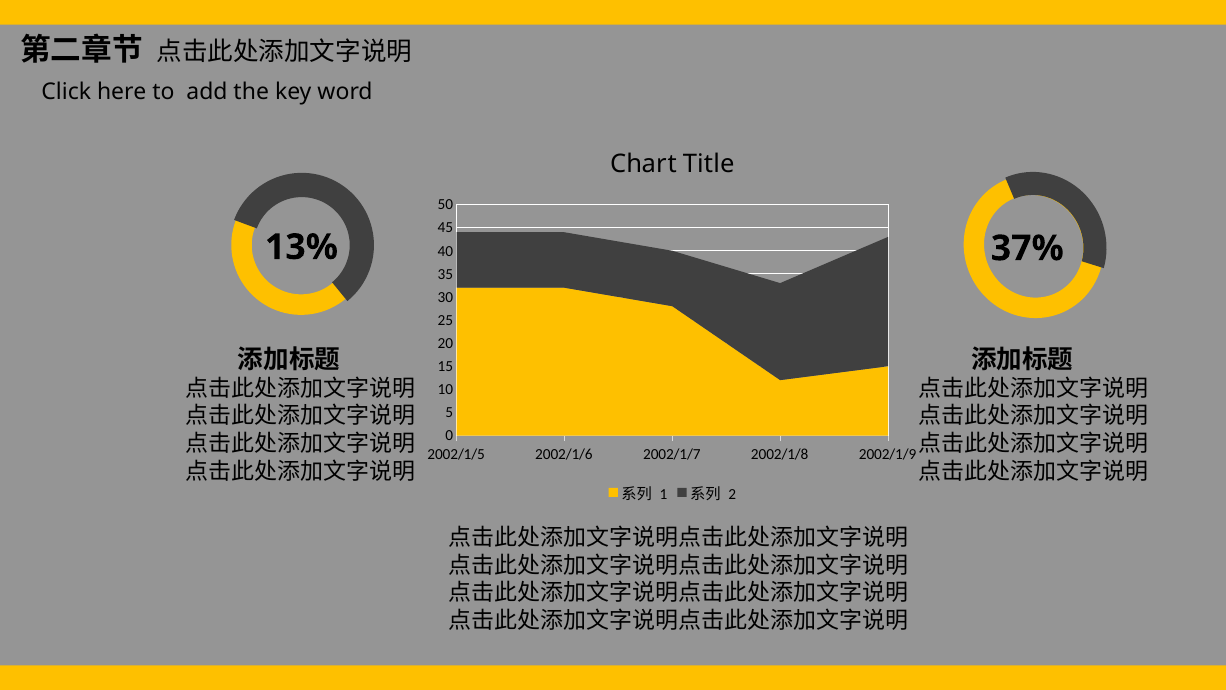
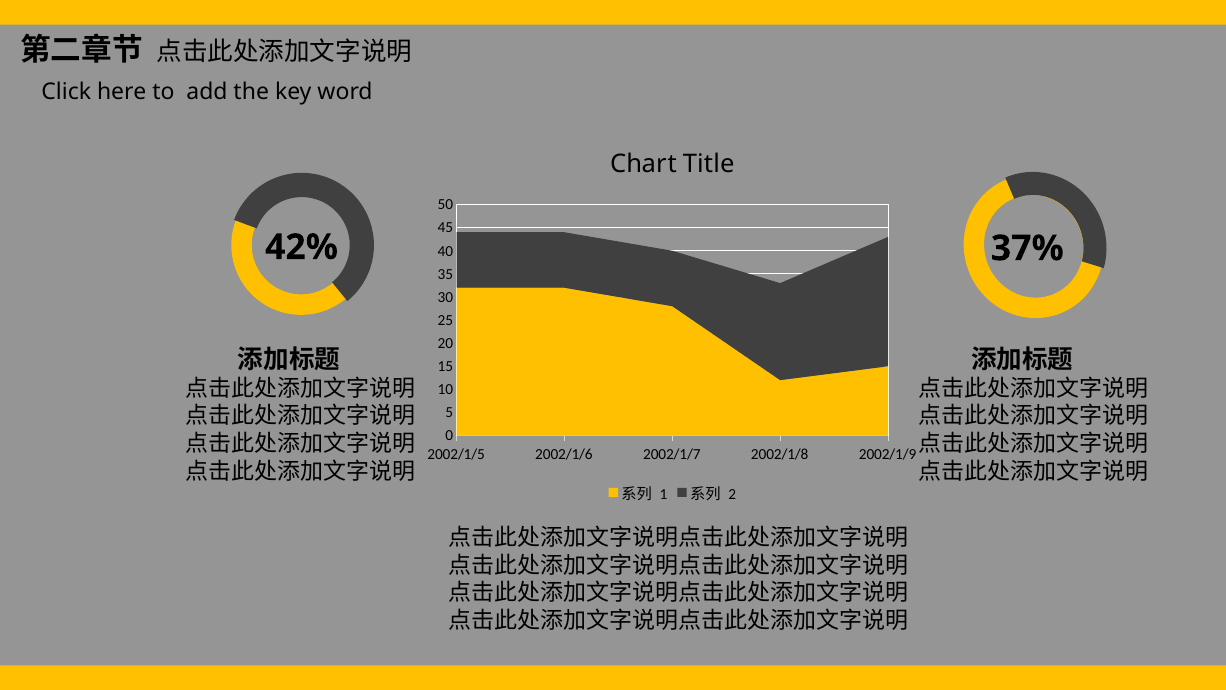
13%: 13% -> 42%
